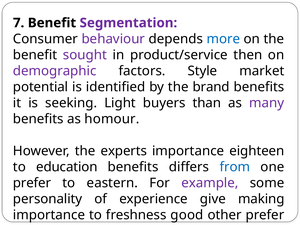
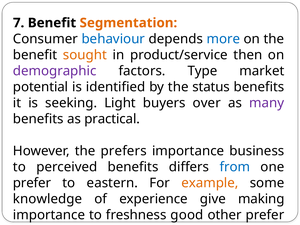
Segmentation colour: purple -> orange
behaviour colour: purple -> blue
sought colour: purple -> orange
Style: Style -> Type
brand: brand -> status
than: than -> over
homour: homour -> practical
experts: experts -> prefers
eighteen: eighteen -> business
education: education -> perceived
example colour: purple -> orange
personality: personality -> knowledge
